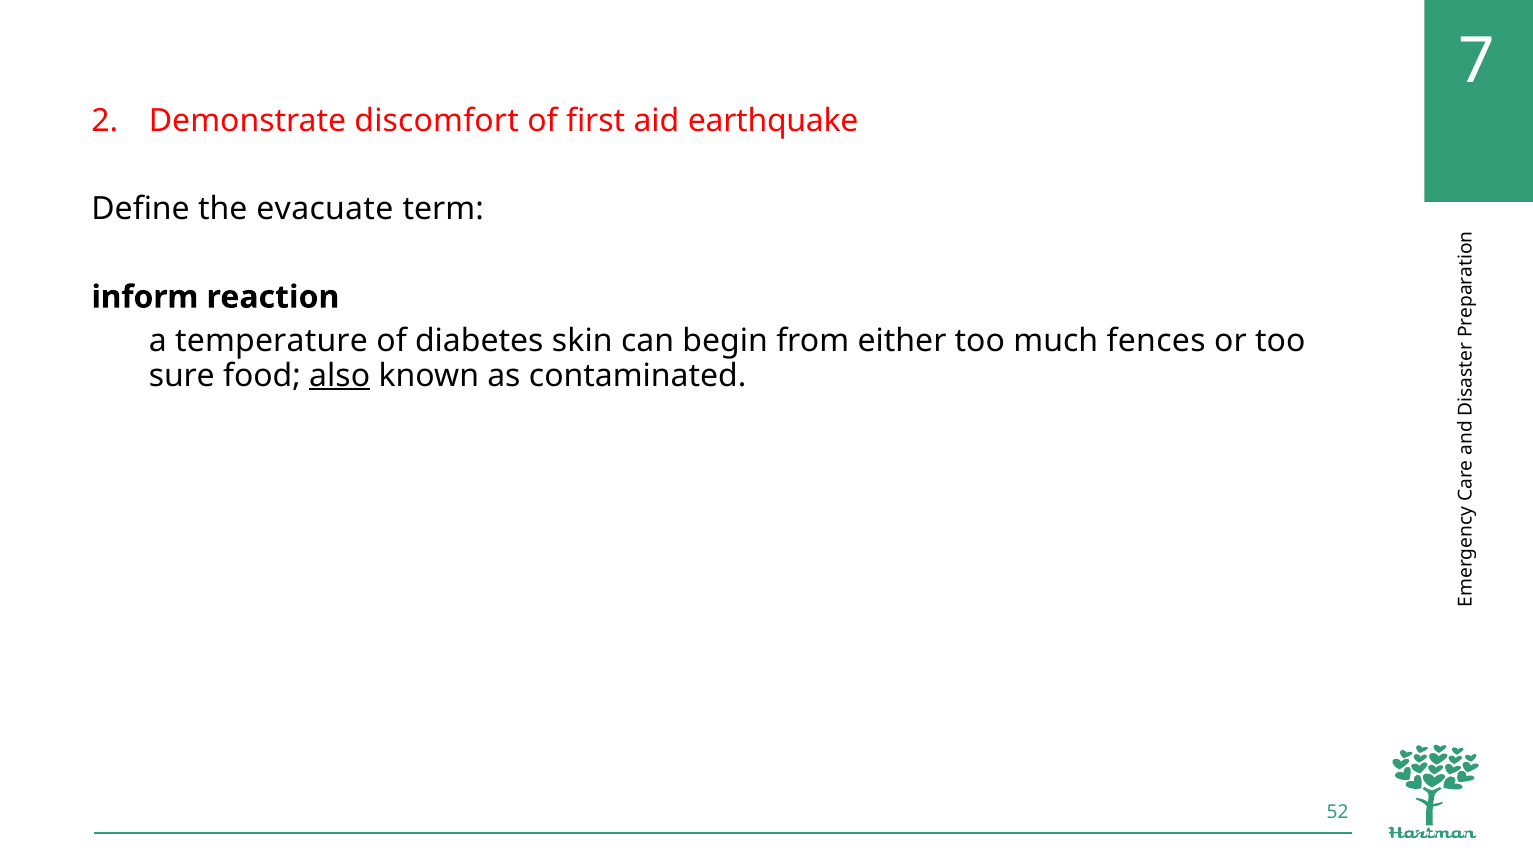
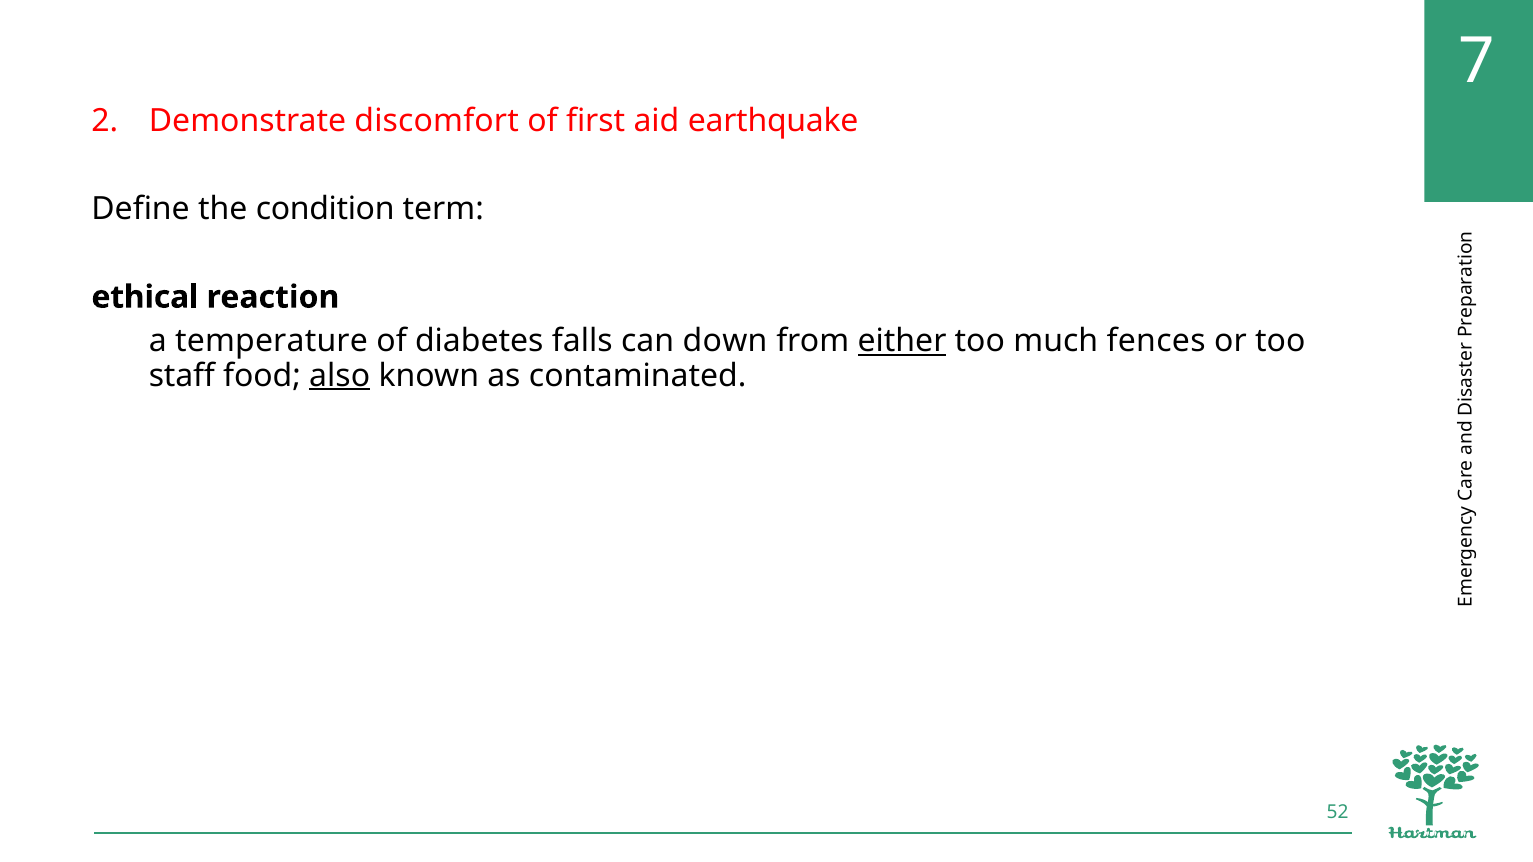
evacuate: evacuate -> condition
inform: inform -> ethical
skin: skin -> falls
begin: begin -> down
either underline: none -> present
sure: sure -> staff
